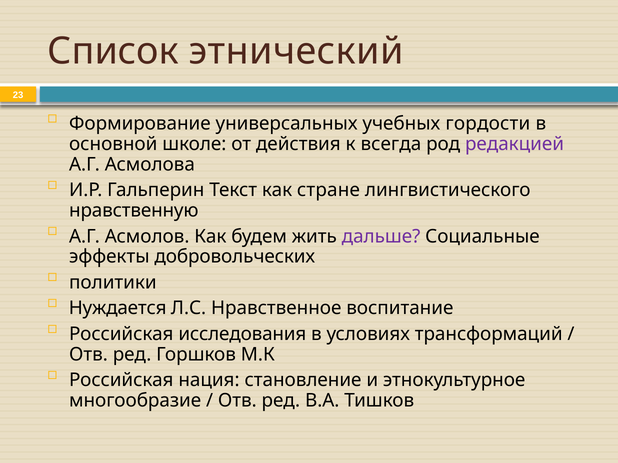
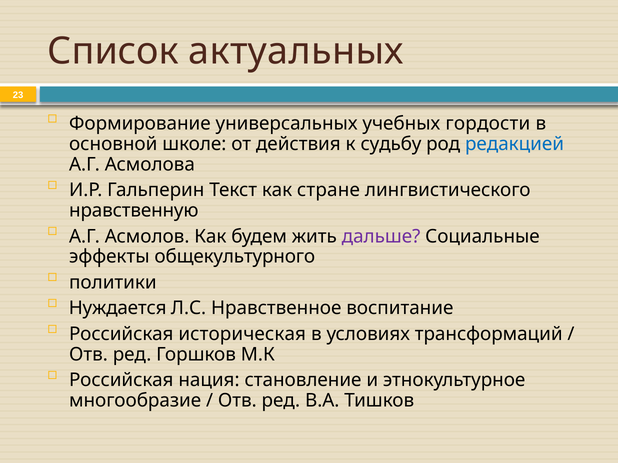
этнический: этнический -> актуальных
всегда: всегда -> судьбу
редакцией colour: purple -> blue
добровольческих: добровольческих -> общекультурного
исследования: исследования -> историческая
